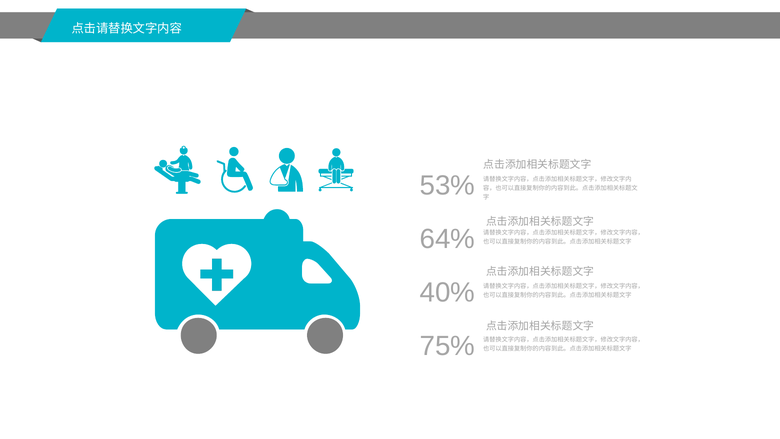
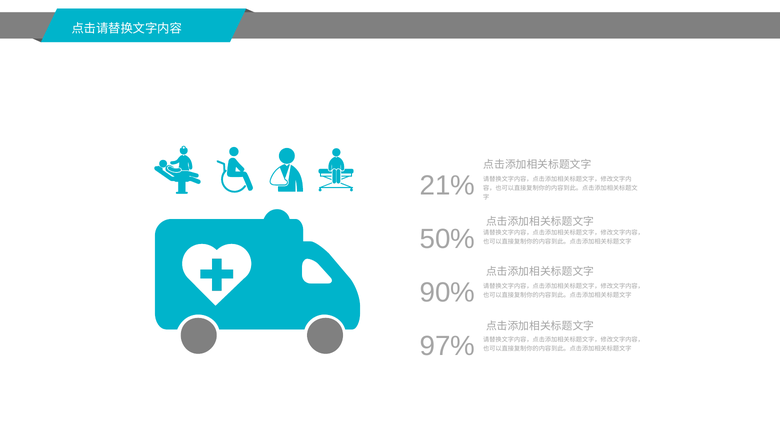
53%: 53% -> 21%
64%: 64% -> 50%
40%: 40% -> 90%
75%: 75% -> 97%
